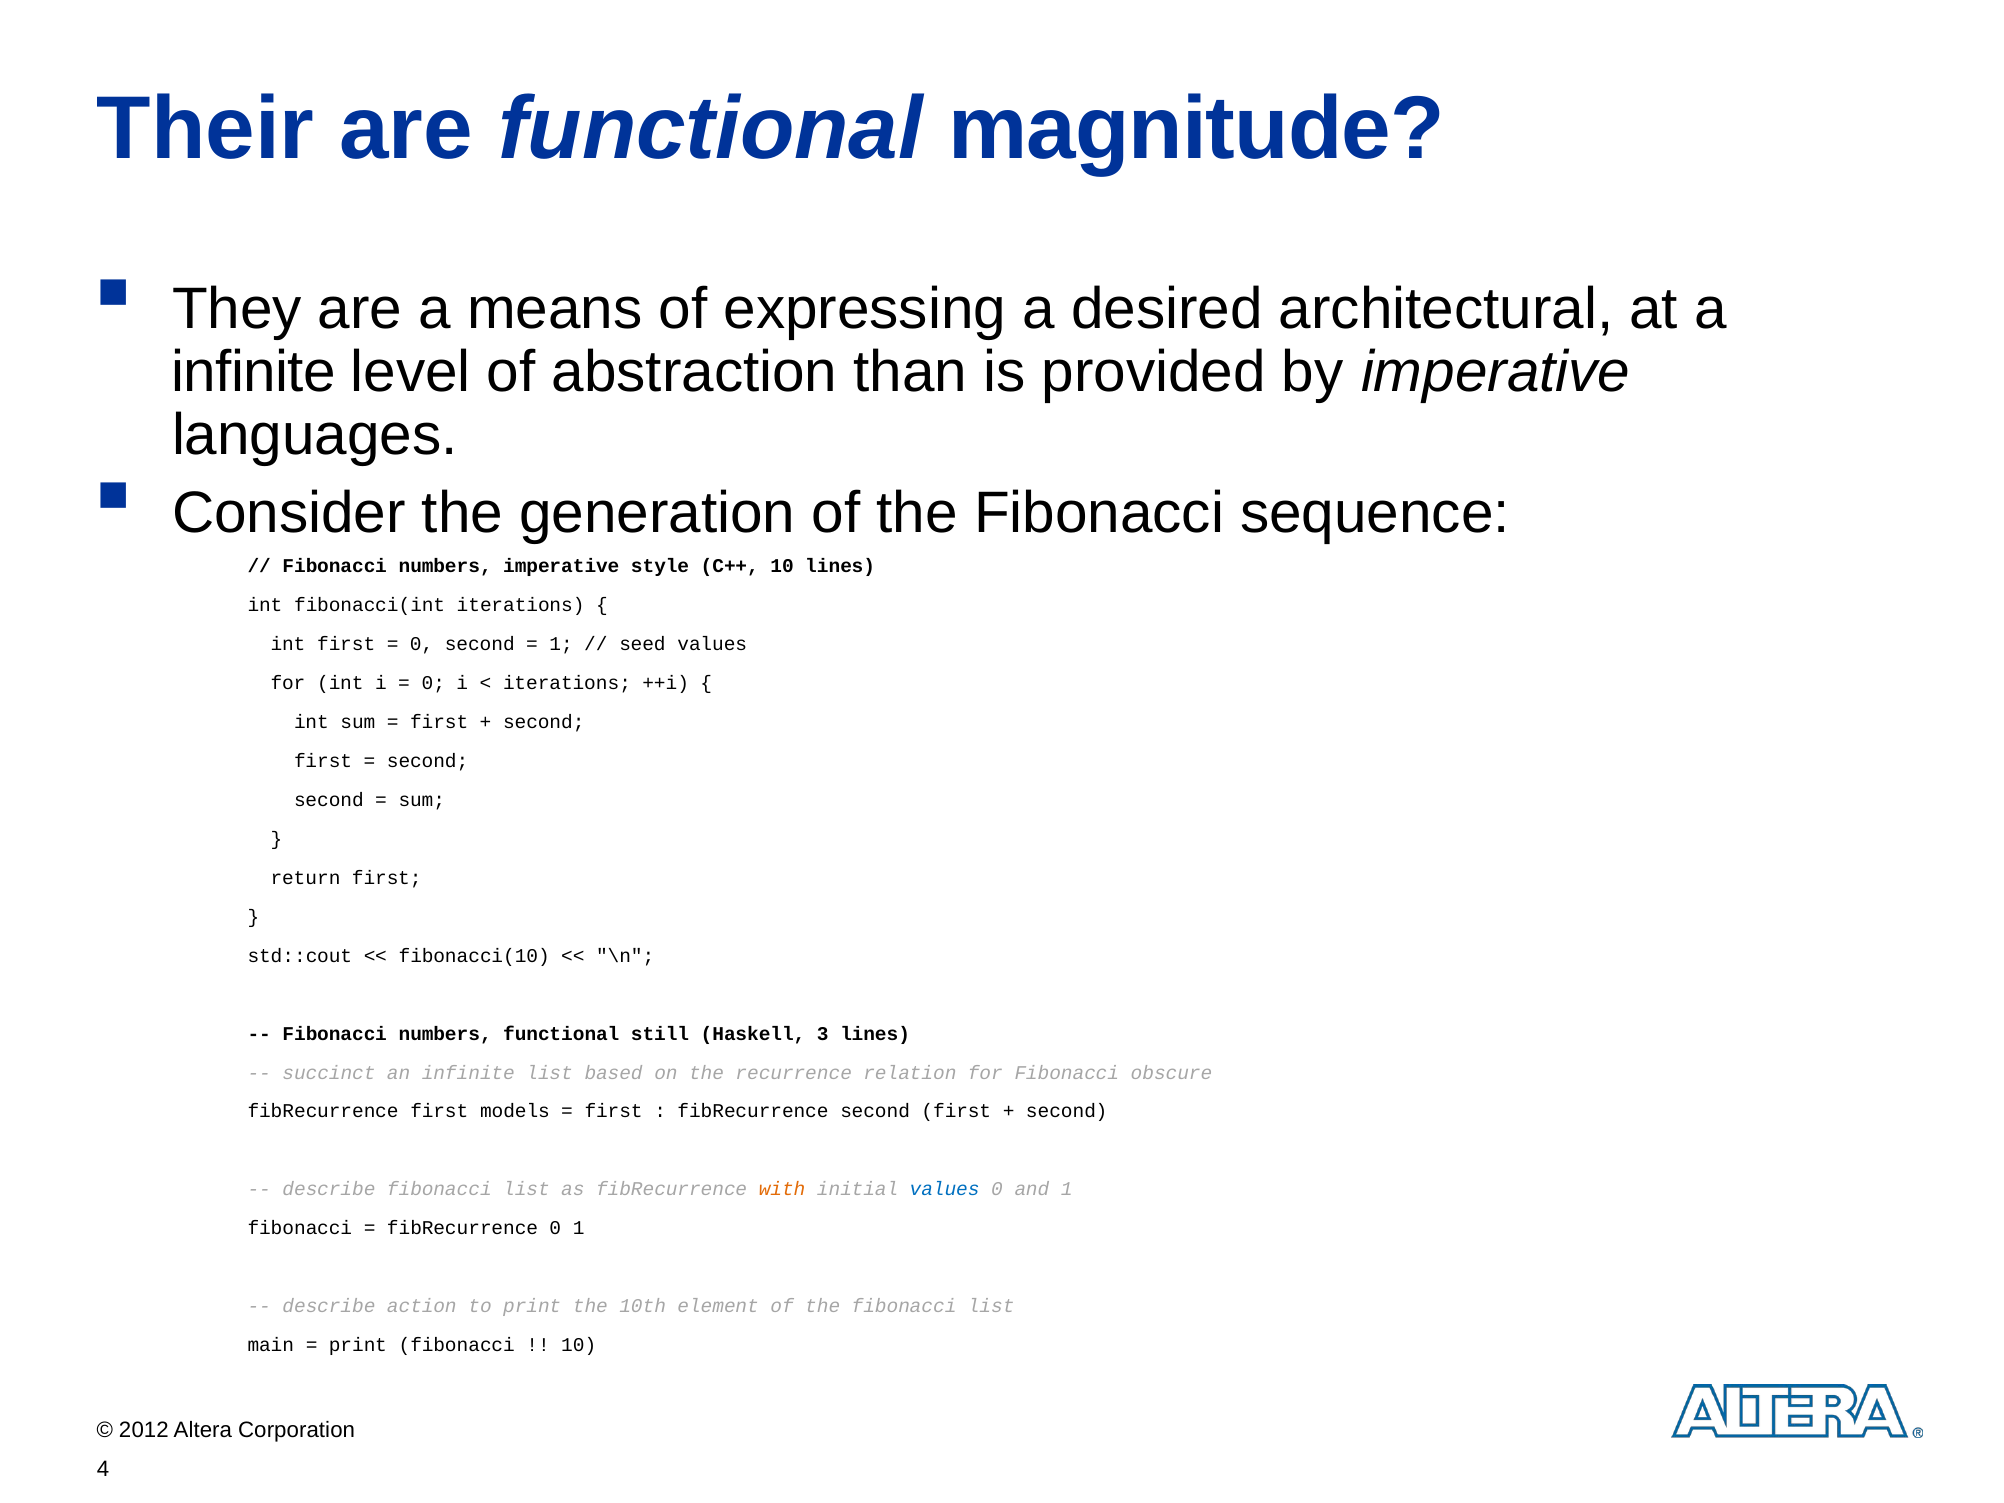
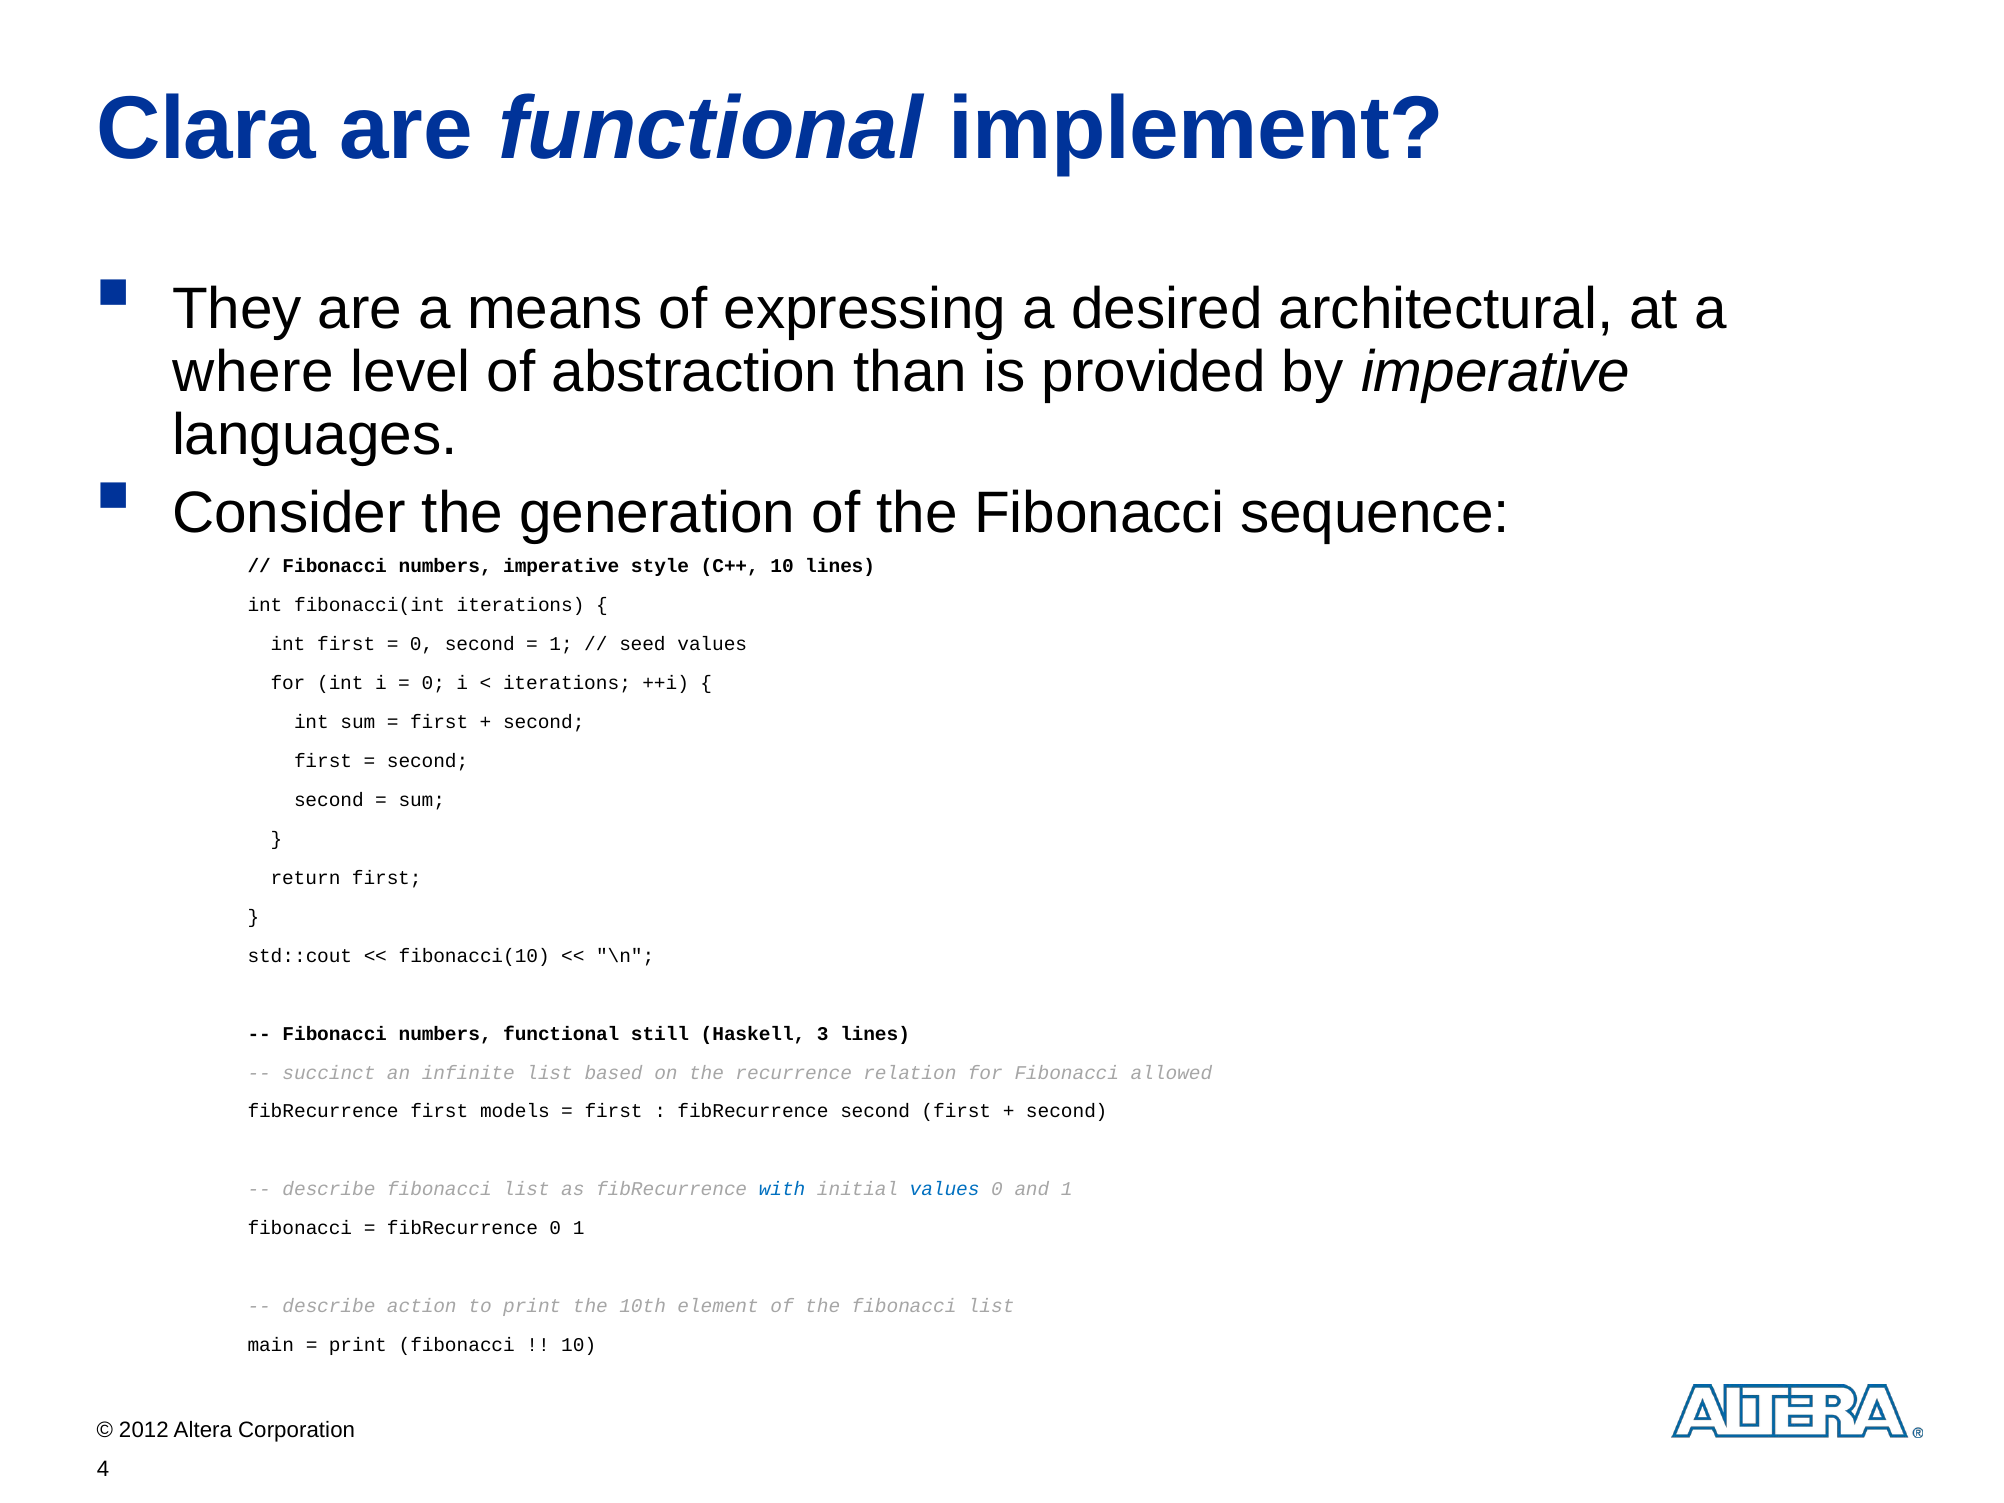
Their: Their -> Clara
magnitude: magnitude -> implement
infinite at (254, 373): infinite -> where
obscure: obscure -> allowed
with colour: orange -> blue
